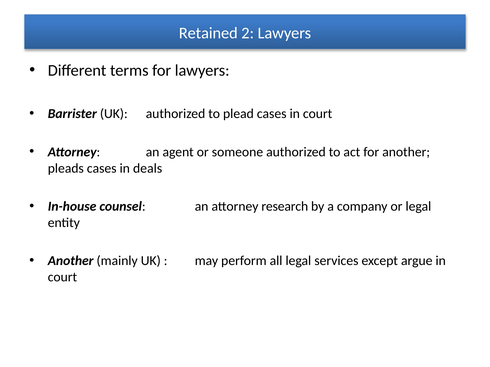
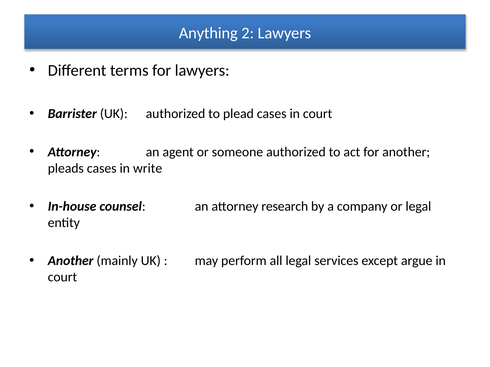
Retained: Retained -> Anything
deals: deals -> write
